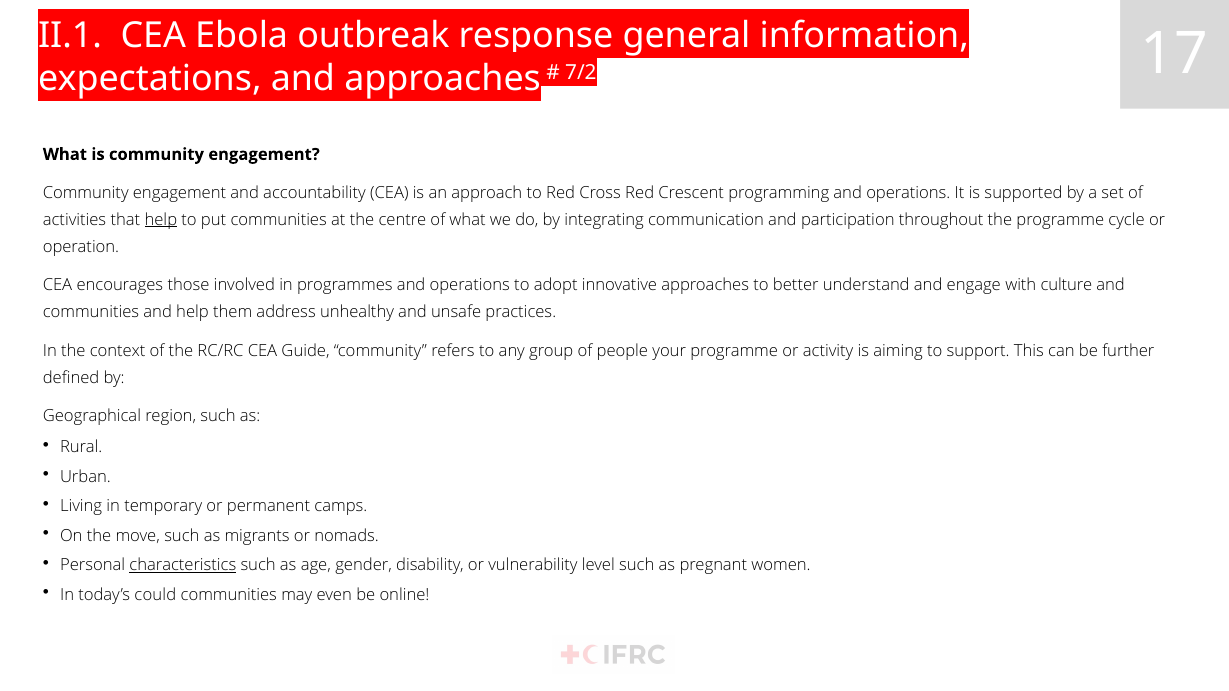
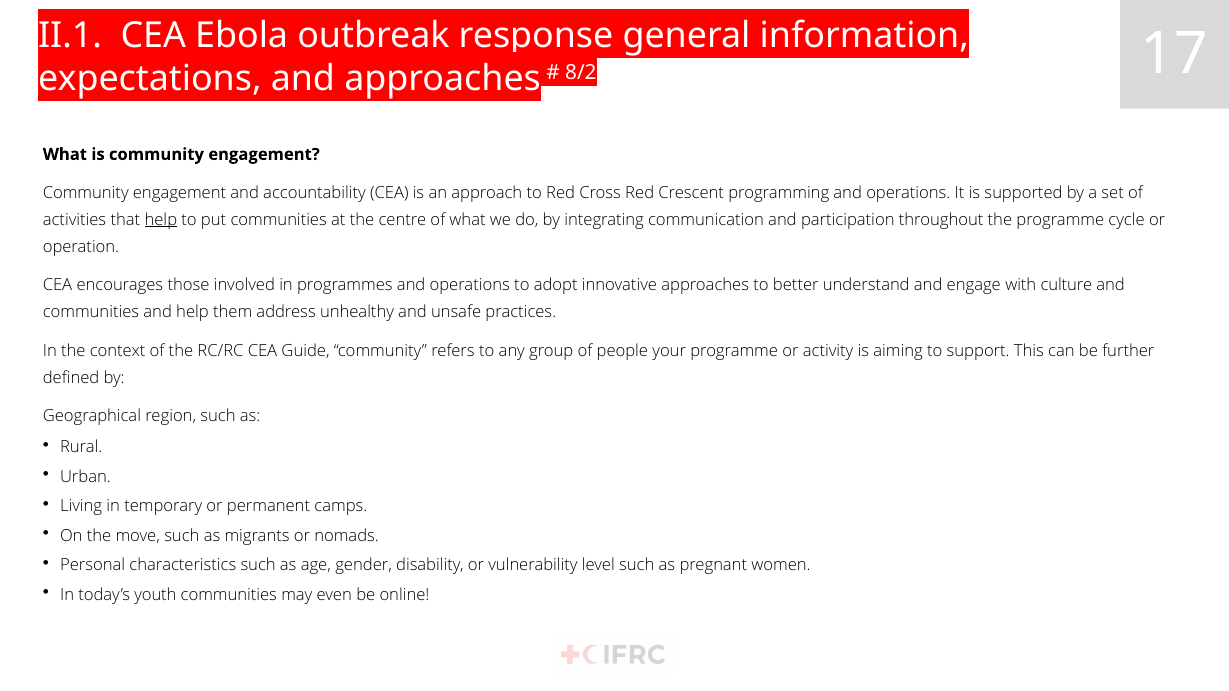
7/2: 7/2 -> 8/2
characteristics underline: present -> none
could: could -> youth
